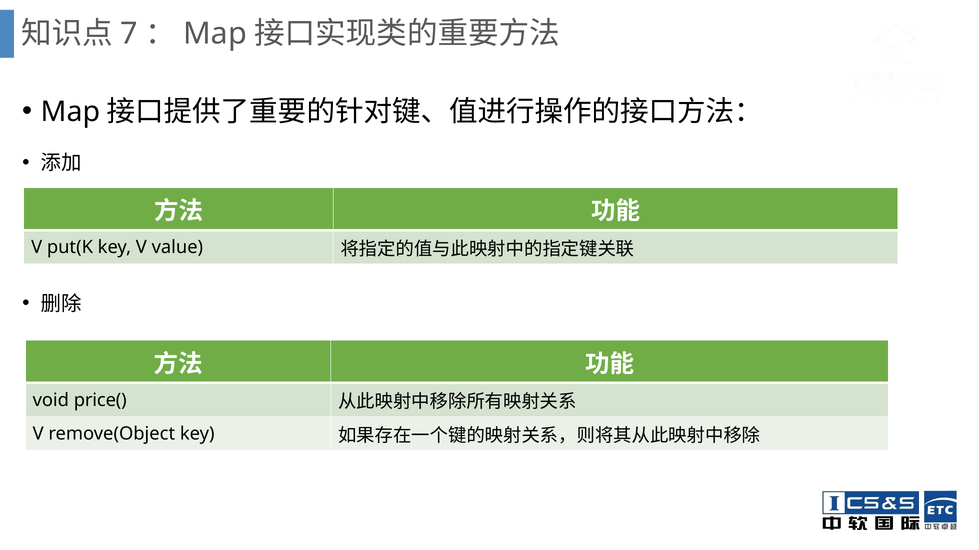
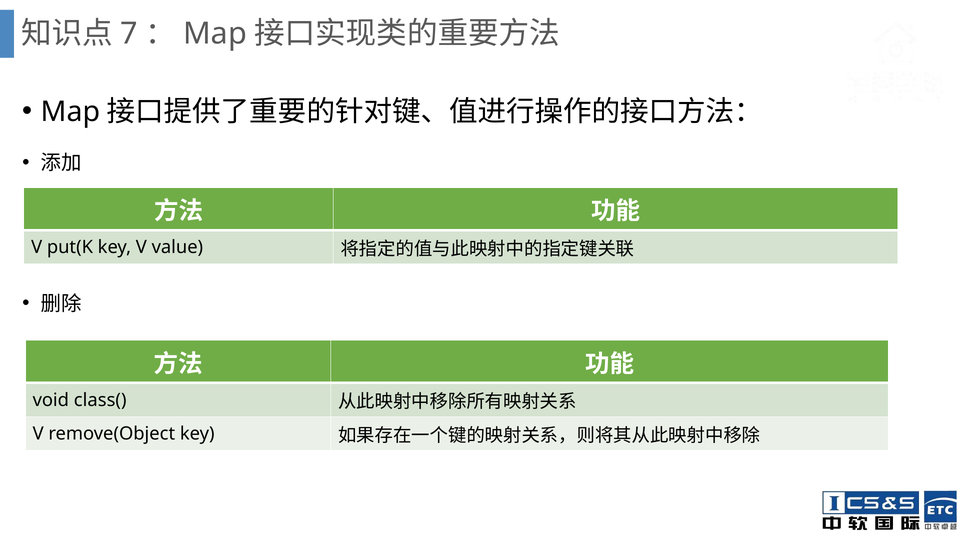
price(: price( -> class(
